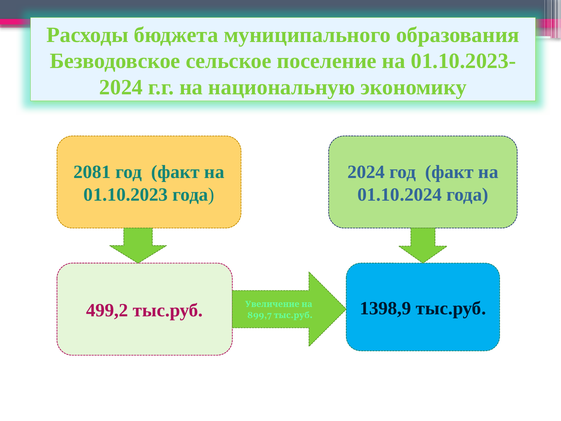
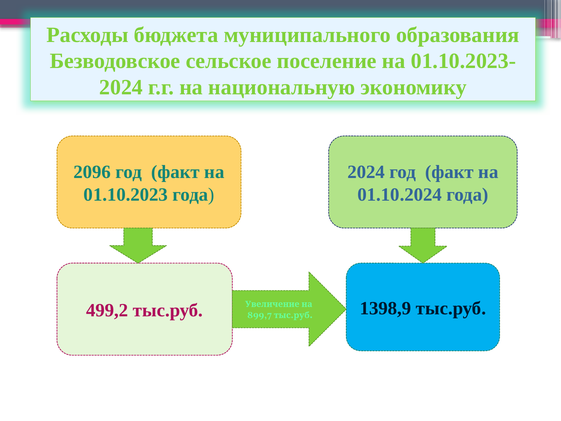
2081: 2081 -> 2096
